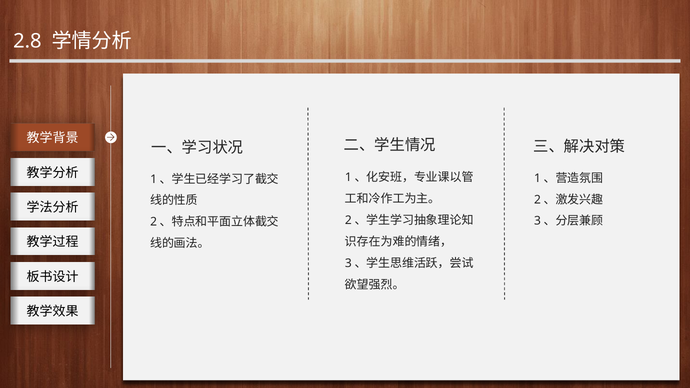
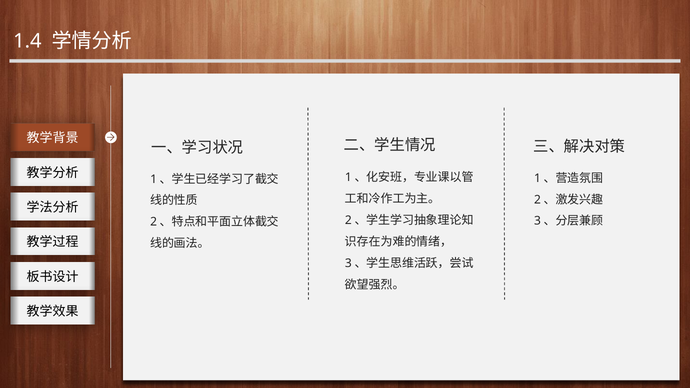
2.8: 2.8 -> 1.4
